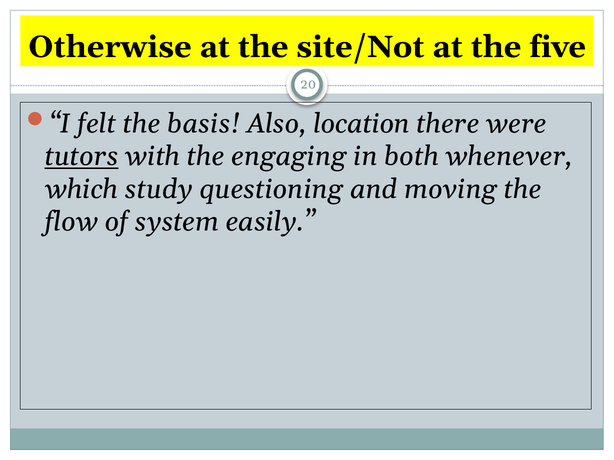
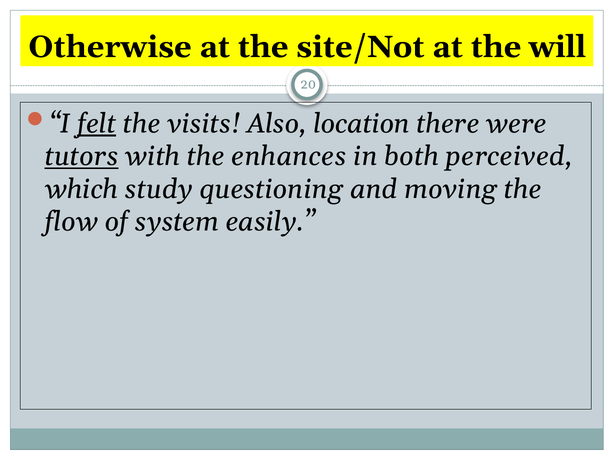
five: five -> will
felt underline: none -> present
basis: basis -> visits
engaging: engaging -> enhances
whenever: whenever -> perceived
